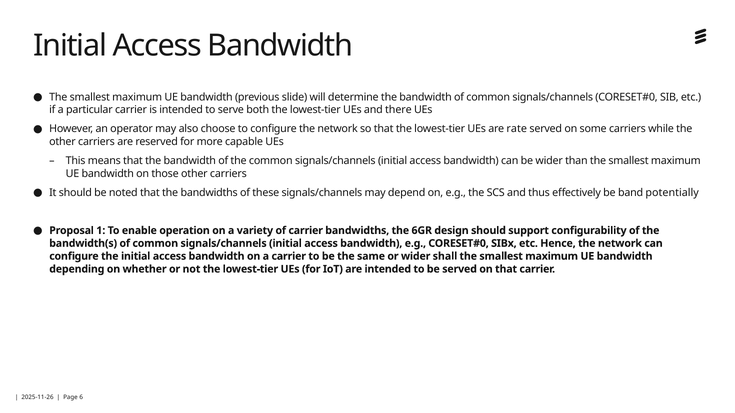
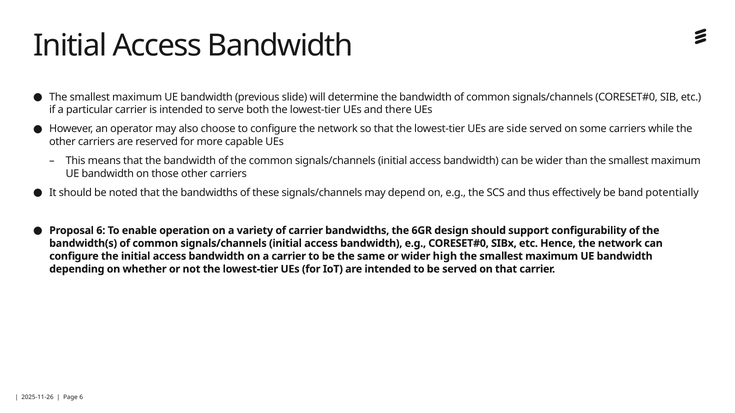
rate: rate -> side
Proposal 1: 1 -> 6
shall: shall -> high
